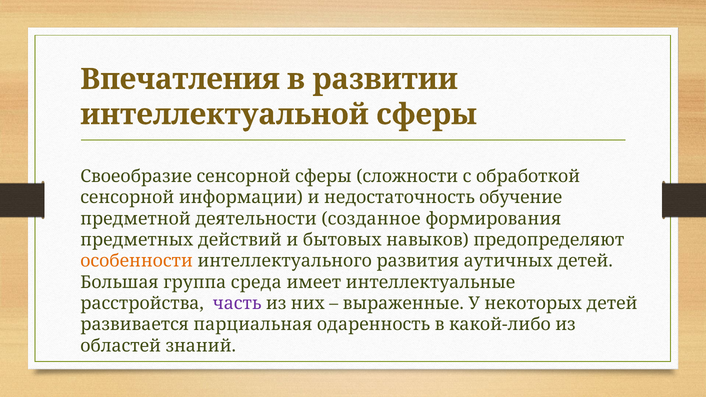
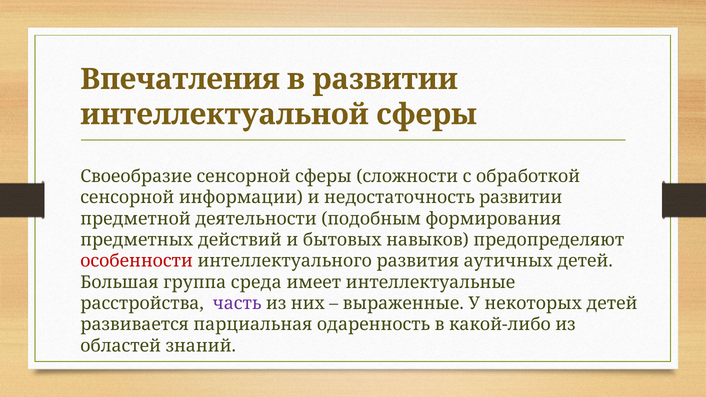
недостаточность обучение: обучение -> развитии
созданное: созданное -> подобным
особенности colour: orange -> red
